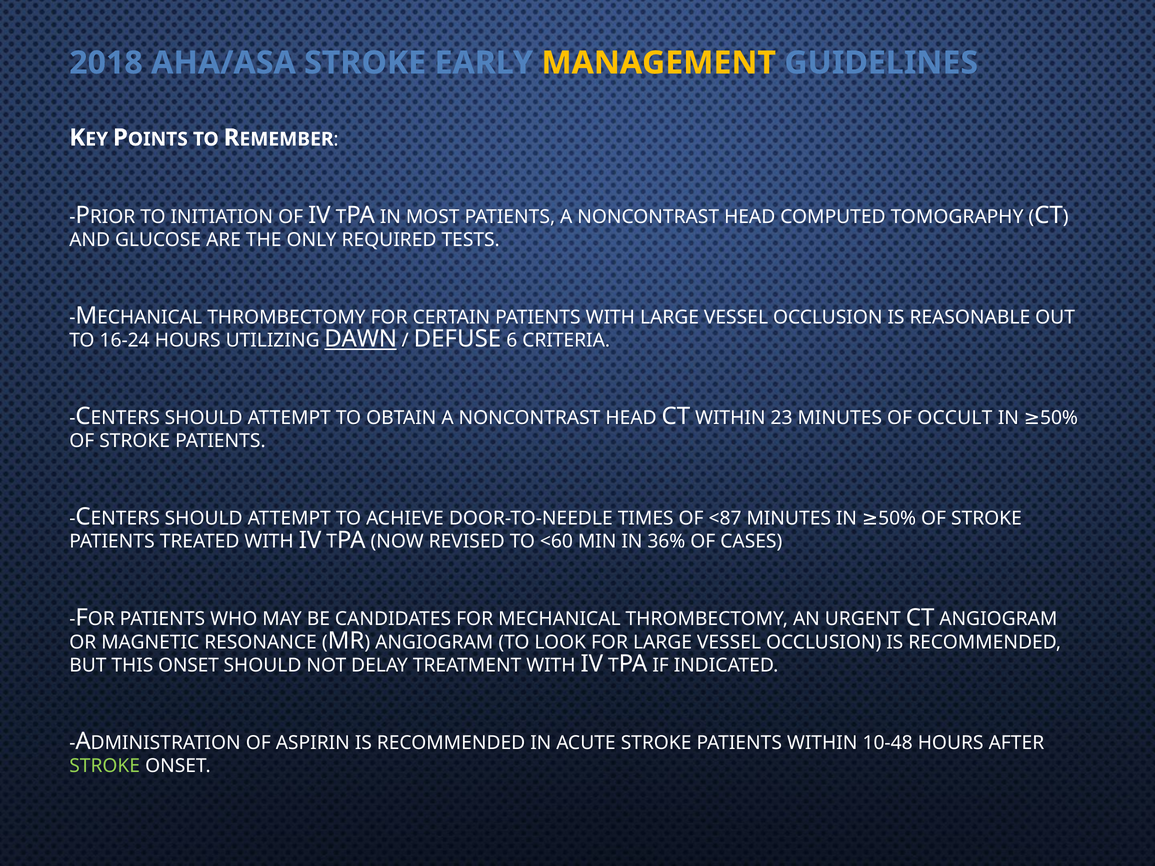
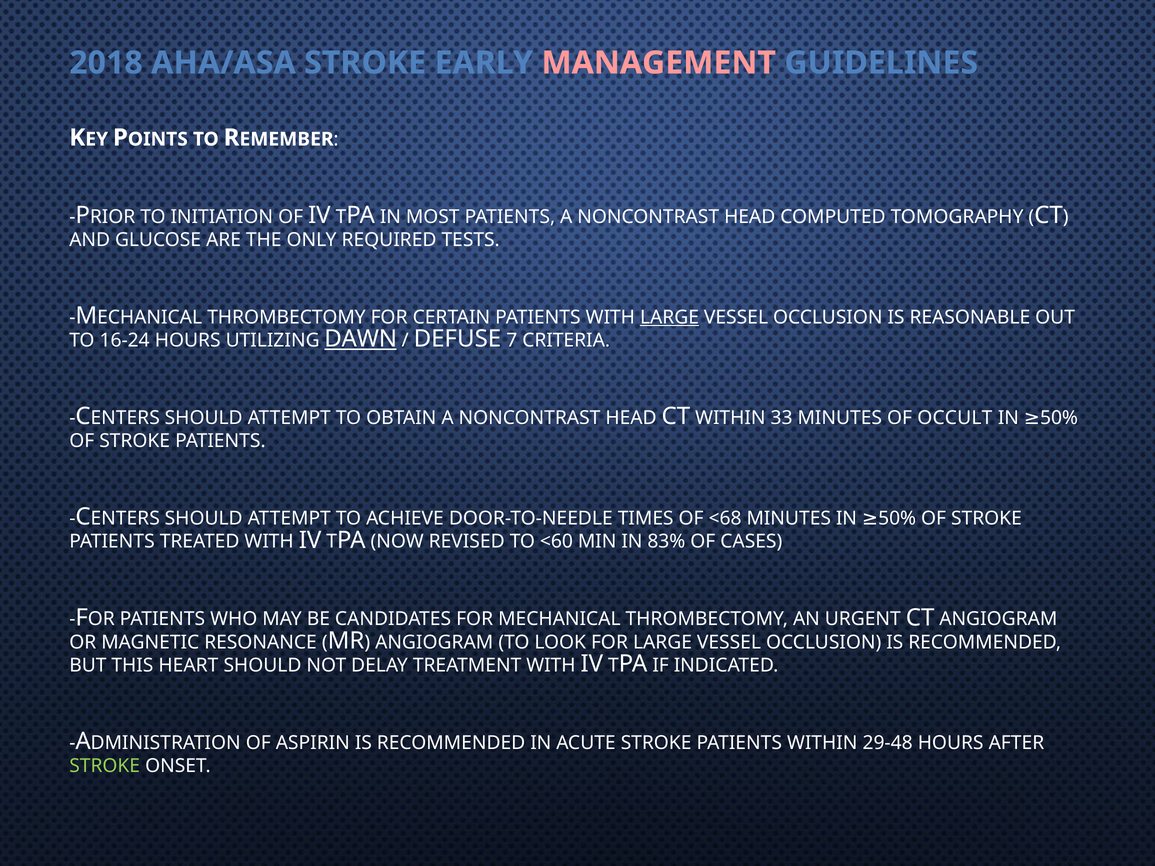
MANAGEMENT colour: yellow -> pink
LARGE at (670, 317) underline: none -> present
6: 6 -> 7
23: 23 -> 33
<87: <87 -> <68
36%: 36% -> 83%
THIS ONSET: ONSET -> HEART
10-48: 10-48 -> 29-48
